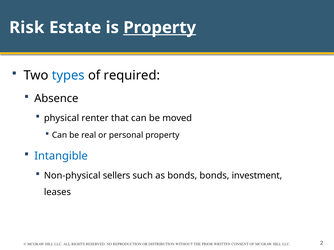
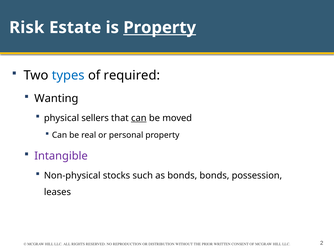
Absence: Absence -> Wanting
renter: renter -> sellers
can at (139, 118) underline: none -> present
Intangible colour: blue -> purple
sellers: sellers -> stocks
investment: investment -> possession
